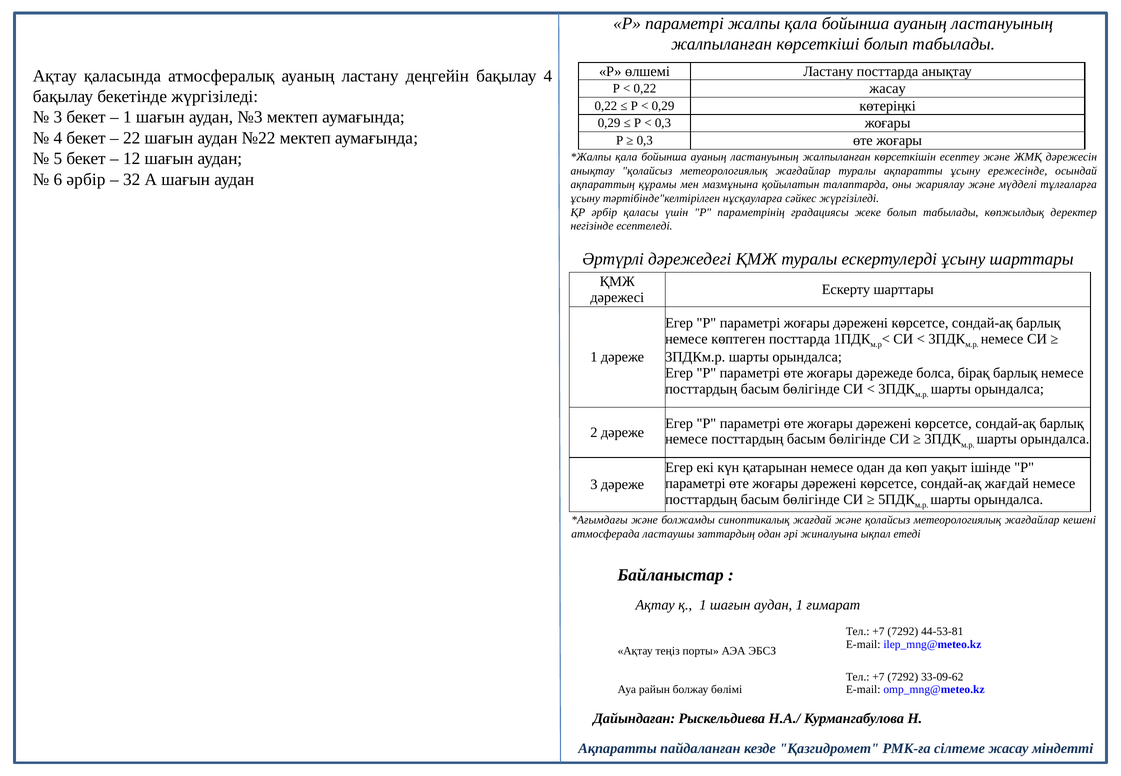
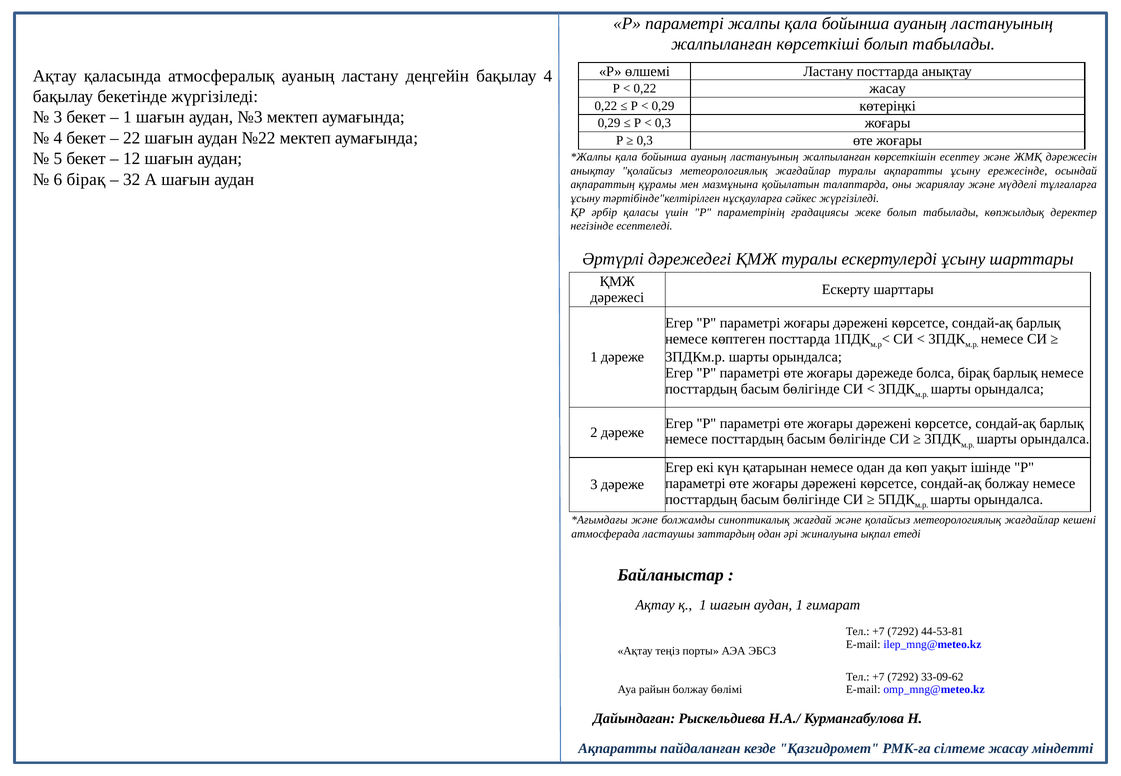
6 әрбір: әрбір -> бірақ
сондай-ақ жағдай: жағдай -> болжау
